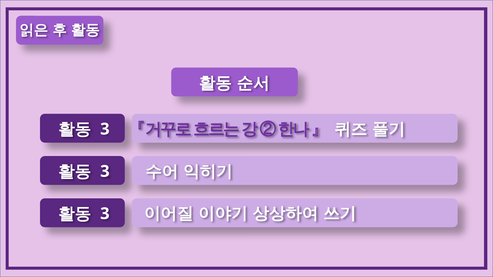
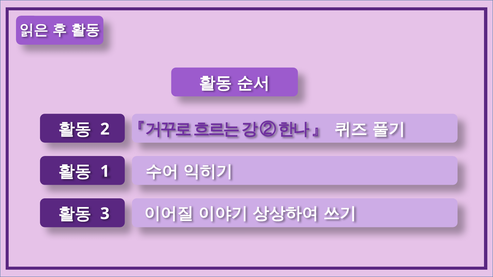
3 at (105, 129): 3 -> 2
3 at (105, 172): 3 -> 1
